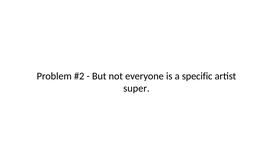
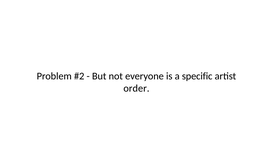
super: super -> order
